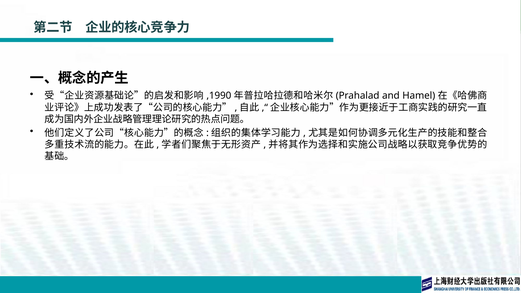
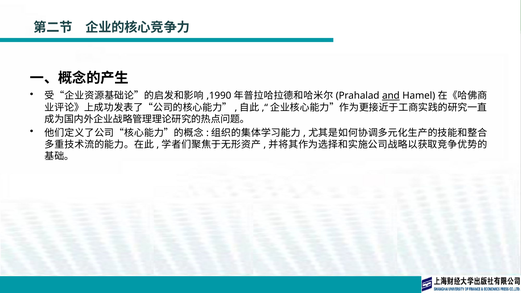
and underline: none -> present
